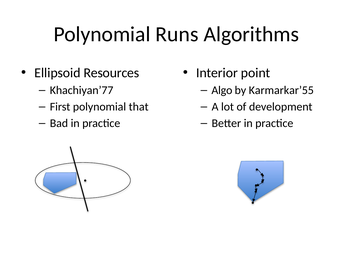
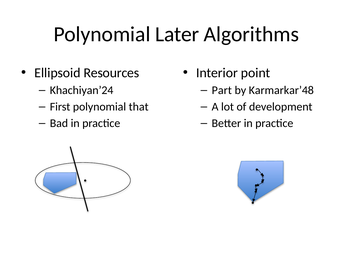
Runs: Runs -> Later
Khachiyan’77: Khachiyan’77 -> Khachiyan’24
Algo: Algo -> Part
Karmarkar’55: Karmarkar’55 -> Karmarkar’48
